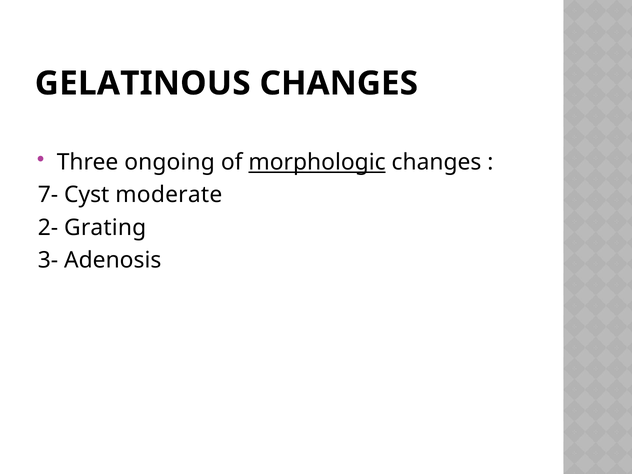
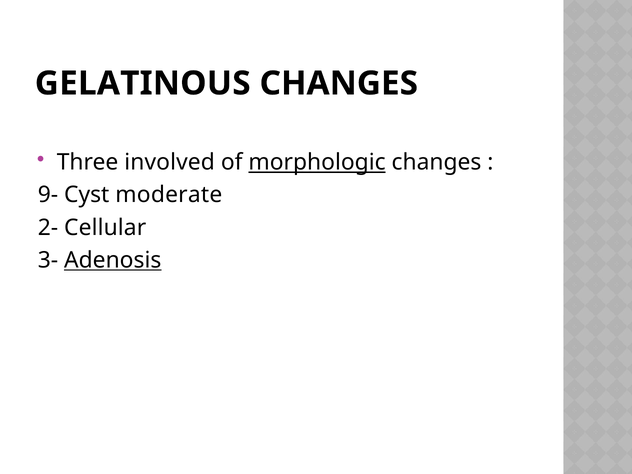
ongoing: ongoing -> involved
7-: 7- -> 9-
Grating: Grating -> Cellular
Adenosis underline: none -> present
